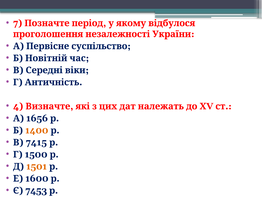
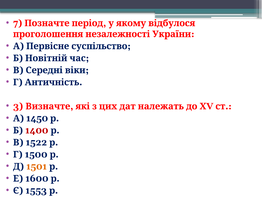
4: 4 -> 3
1656: 1656 -> 1450
1400 colour: orange -> red
7415: 7415 -> 1522
7453: 7453 -> 1553
